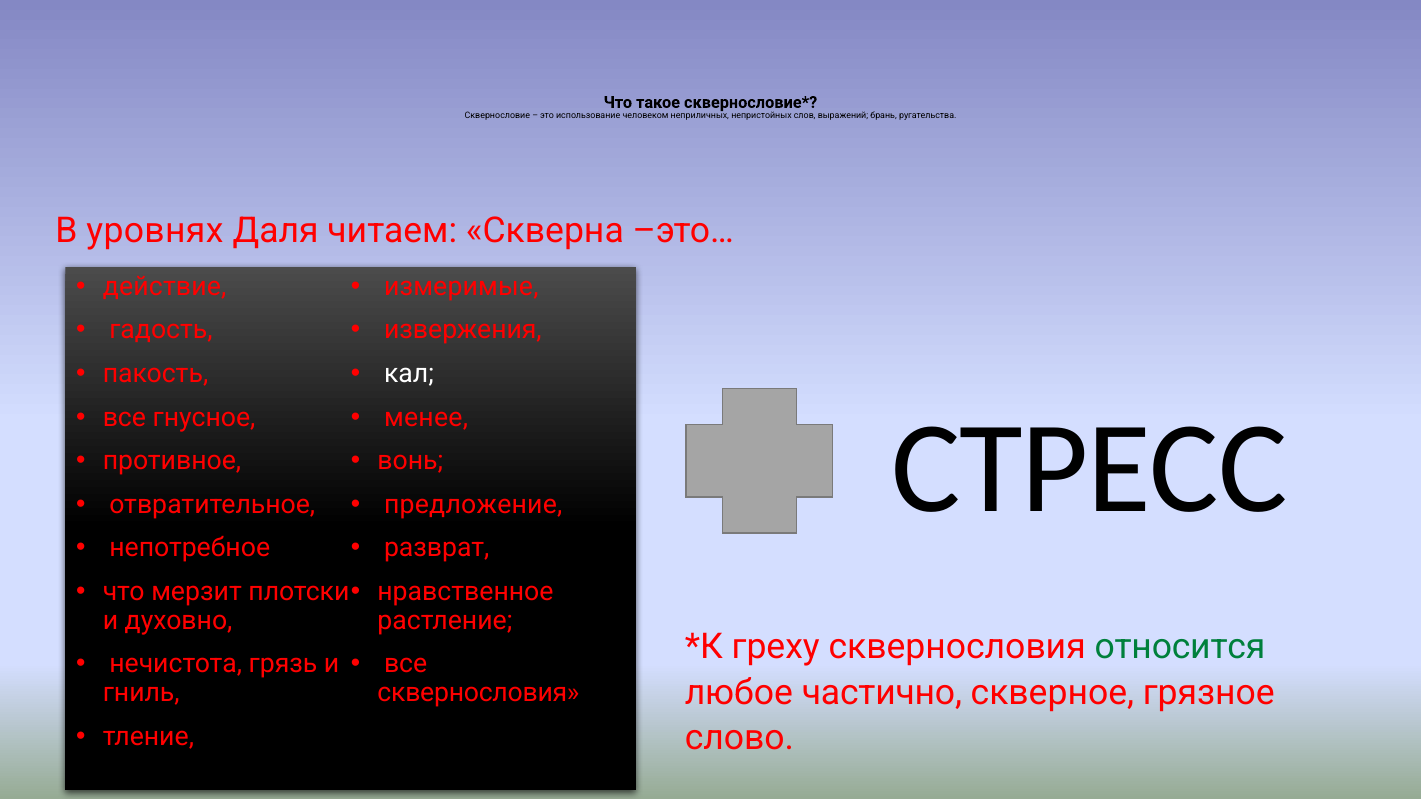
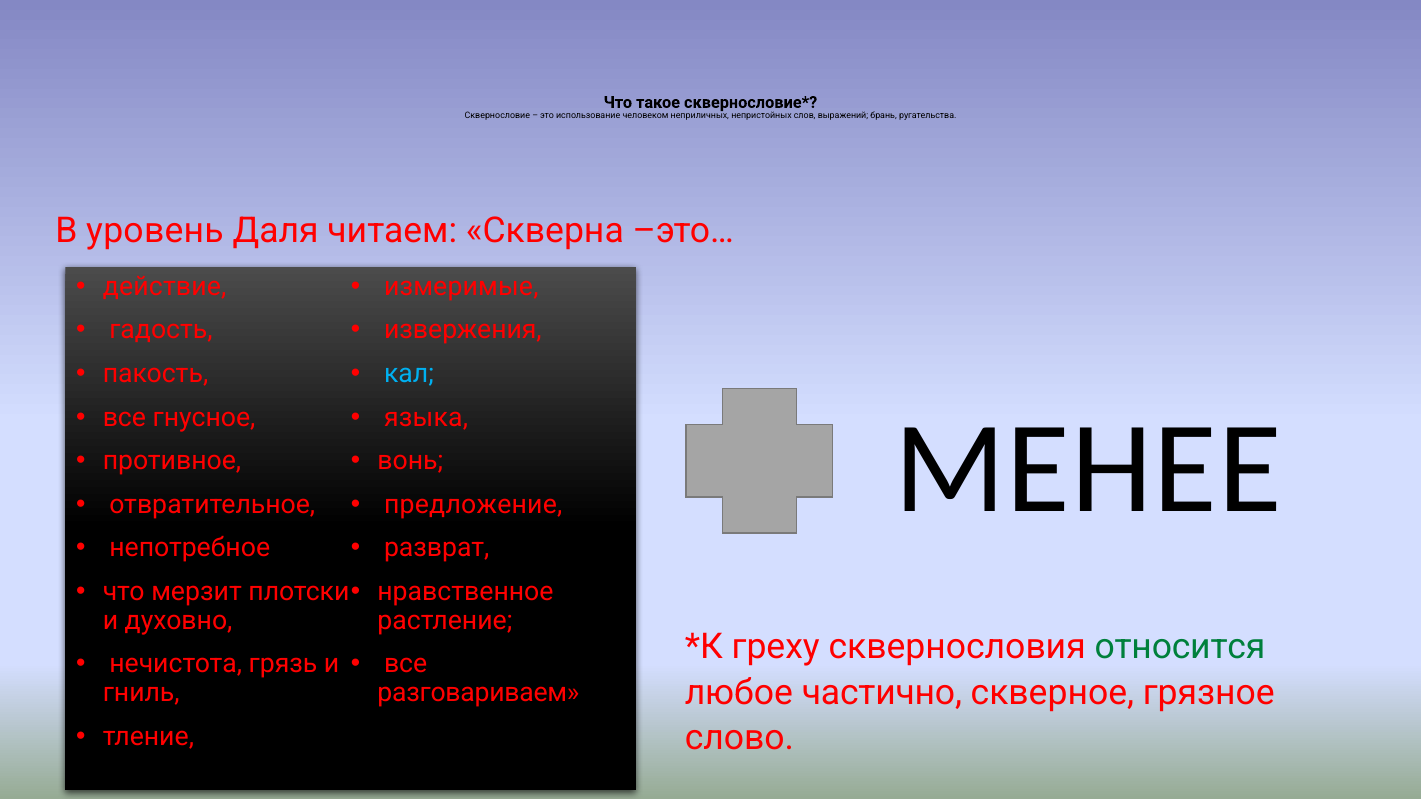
уровнях: уровнях -> уровень
кал colour: white -> light blue
менее: менее -> языка
СТРЕСС: СТРЕСС -> МЕНЕЕ
сквернословия at (478, 693): сквернословия -> разговариваем
